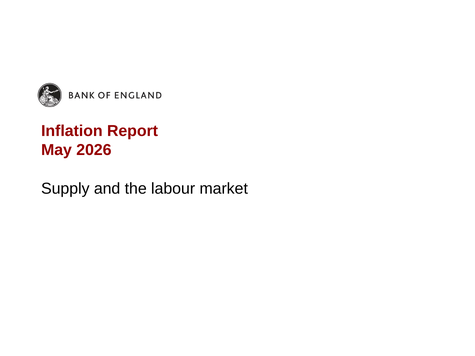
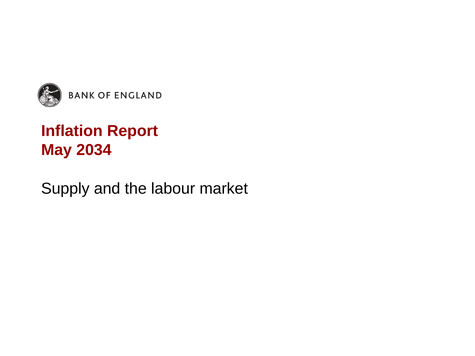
2026: 2026 -> 2034
